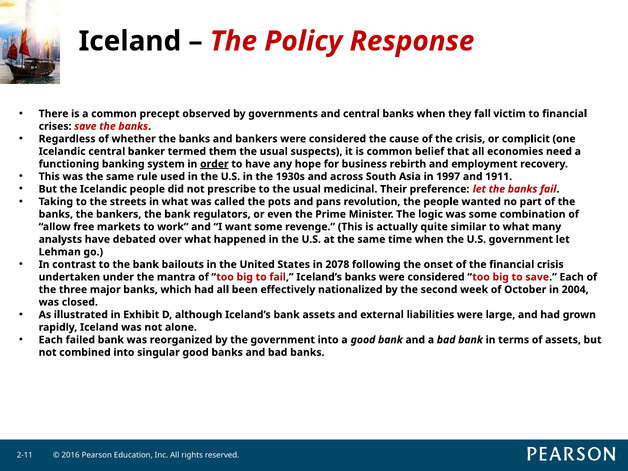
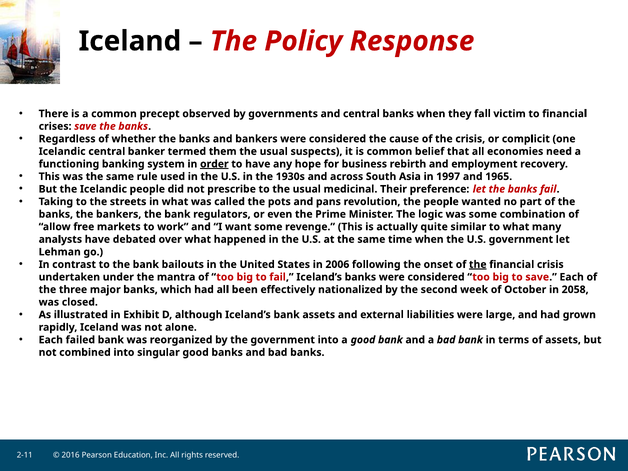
1911: 1911 -> 1965
2078: 2078 -> 2006
the at (478, 264) underline: none -> present
2004: 2004 -> 2058
